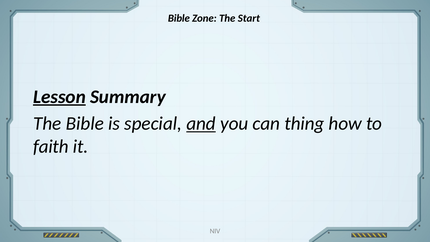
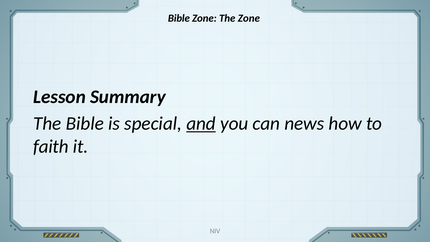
The Start: Start -> Zone
Lesson underline: present -> none
thing: thing -> news
